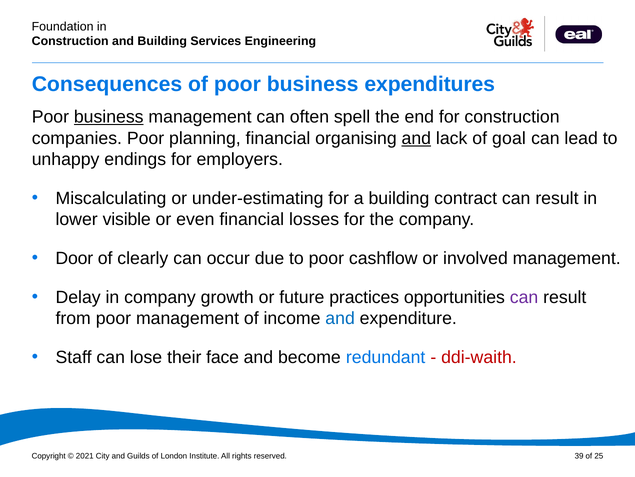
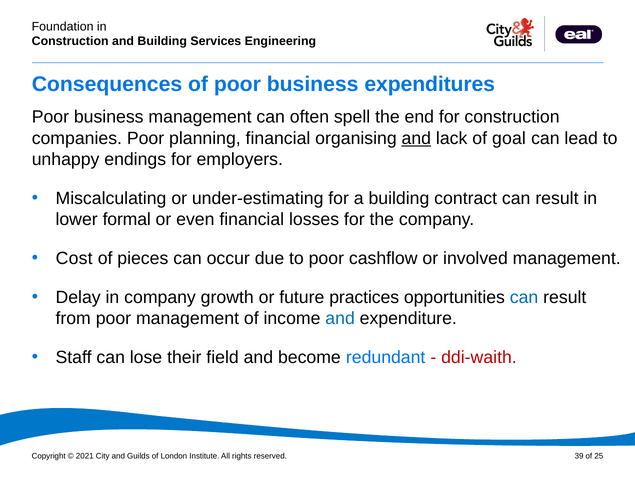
business at (109, 117) underline: present -> none
visible: visible -> formal
Door: Door -> Cost
clearly: clearly -> pieces
can at (524, 297) colour: purple -> blue
face: face -> field
